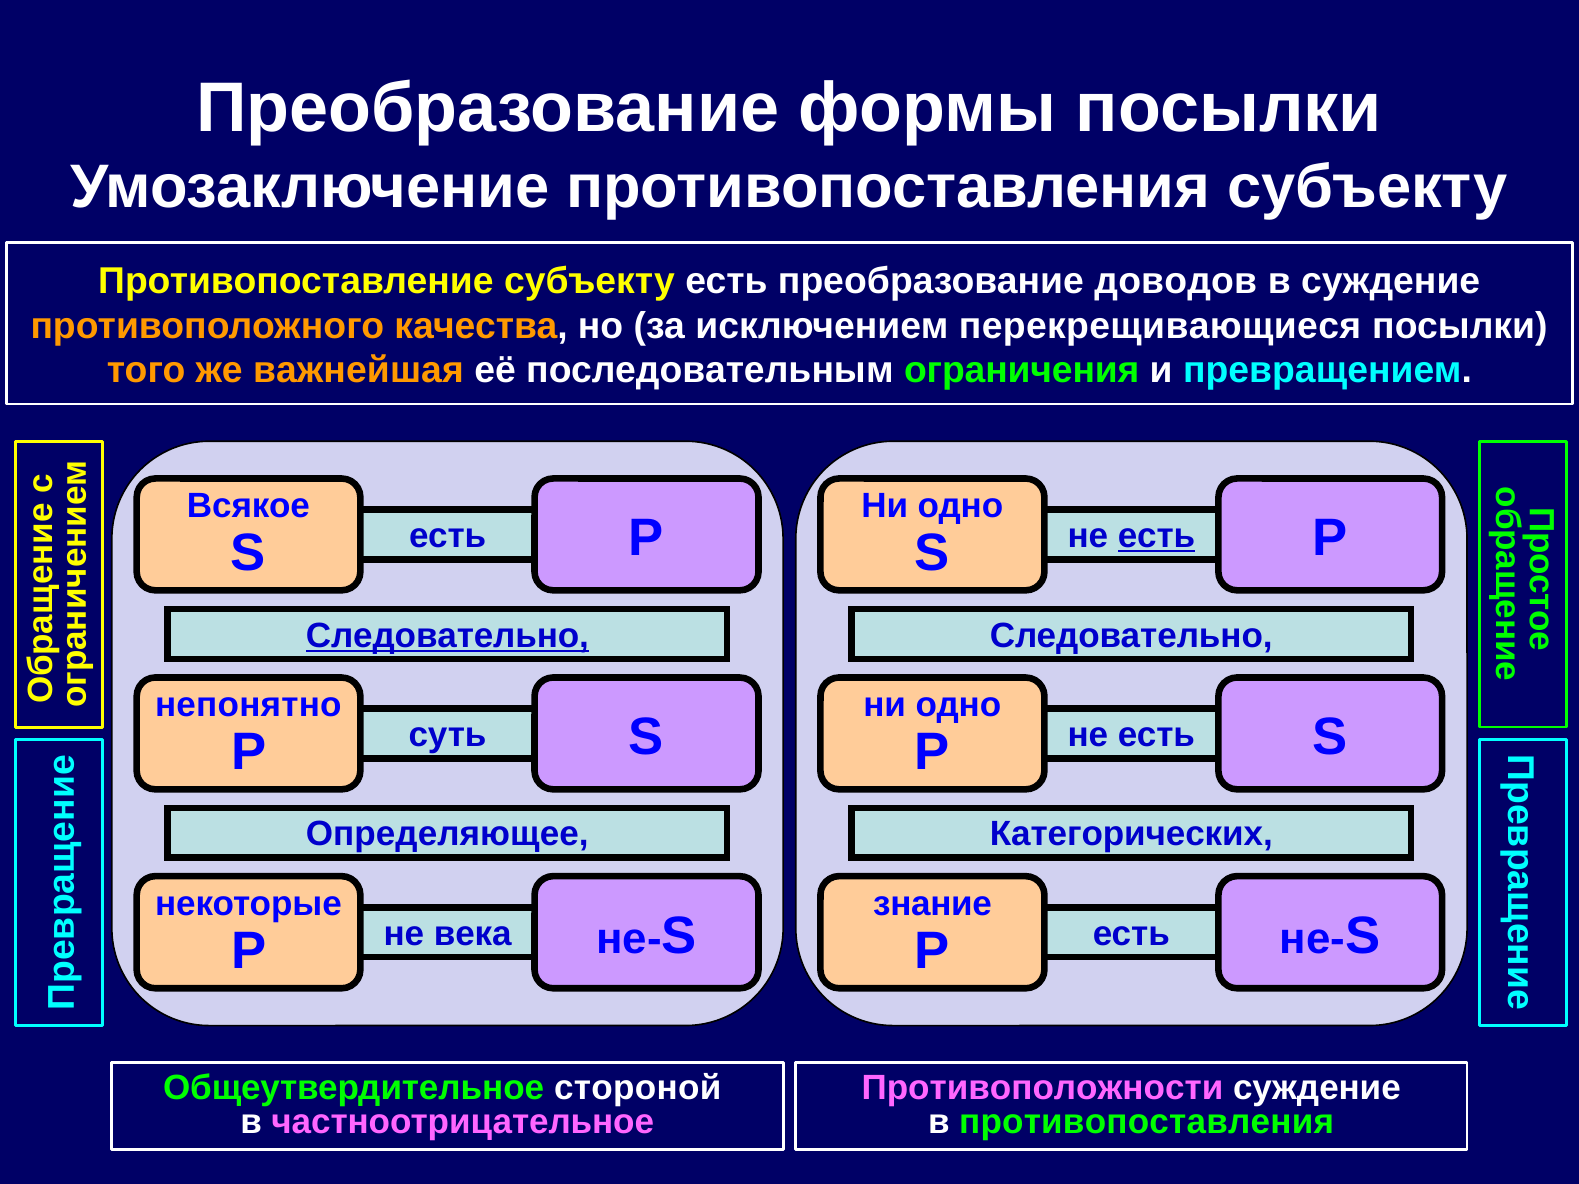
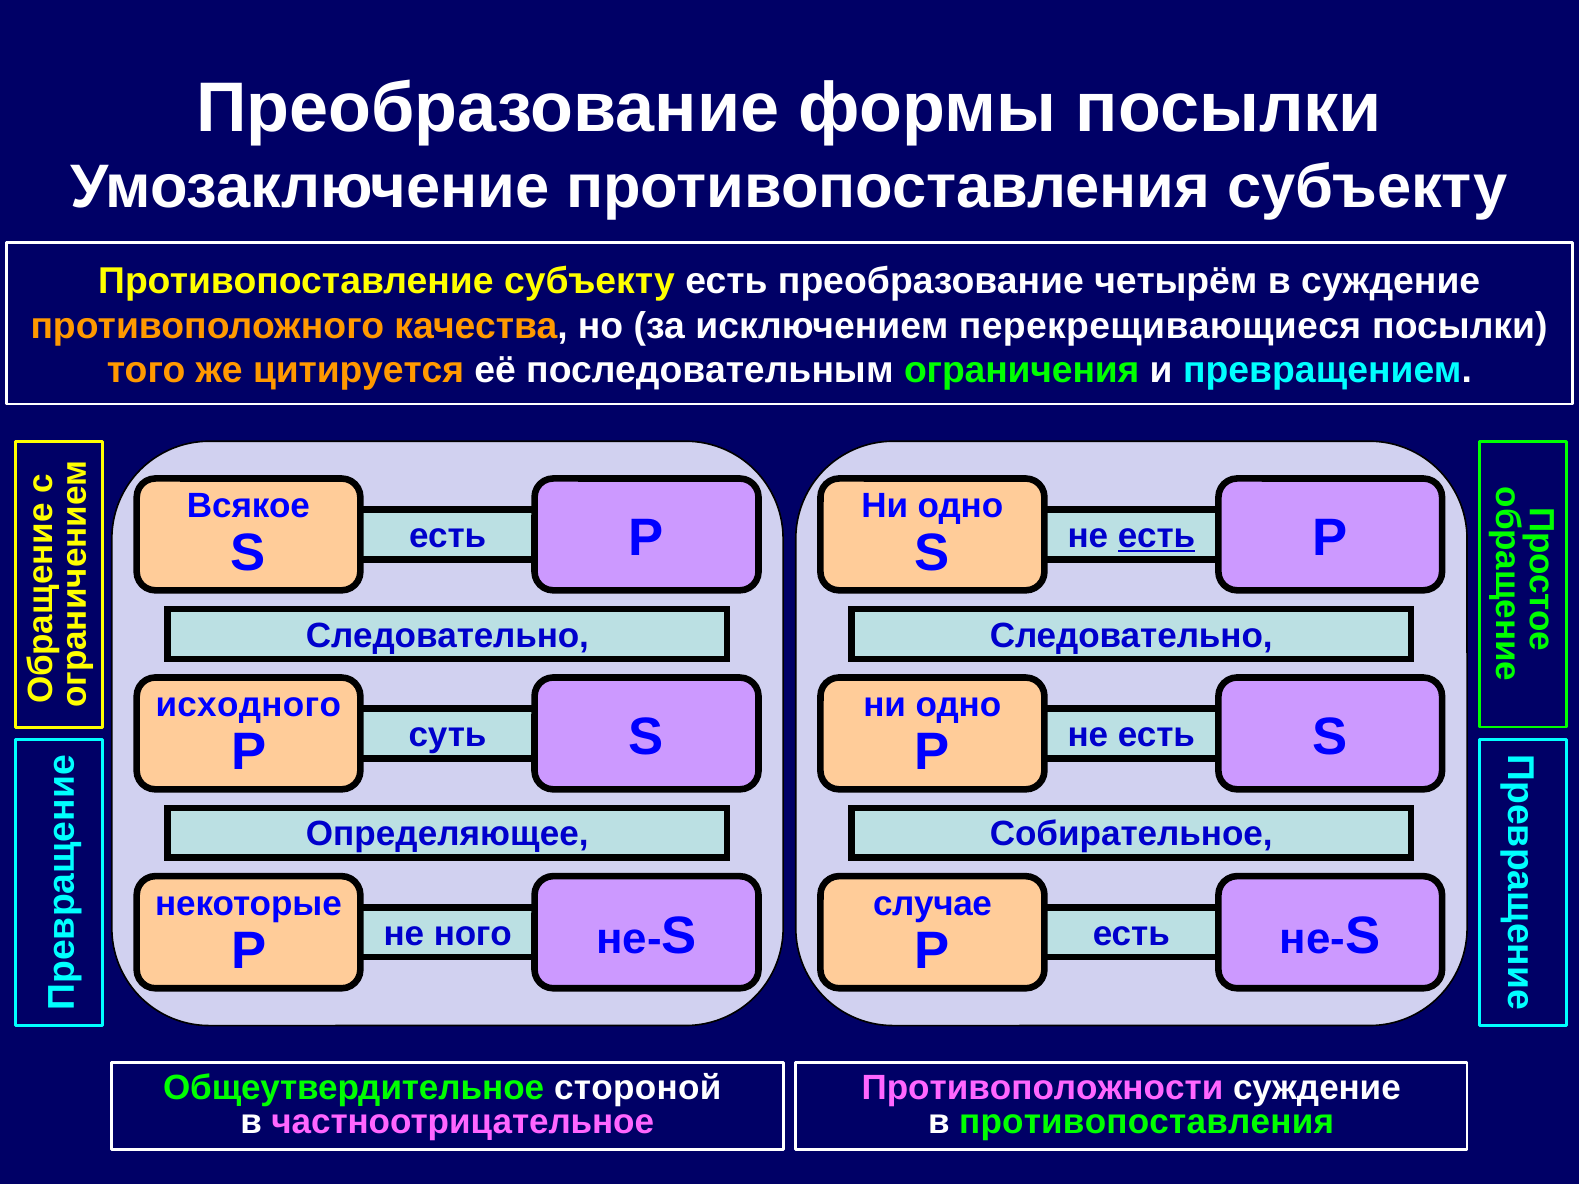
доводов: доводов -> четырём
важнейшая: важнейшая -> цитируется
Следовательно at (447, 636) underline: present -> none
непонятно: непонятно -> исходного
Категорических: Категорических -> Собирательное
знание: знание -> случае
века: века -> ного
